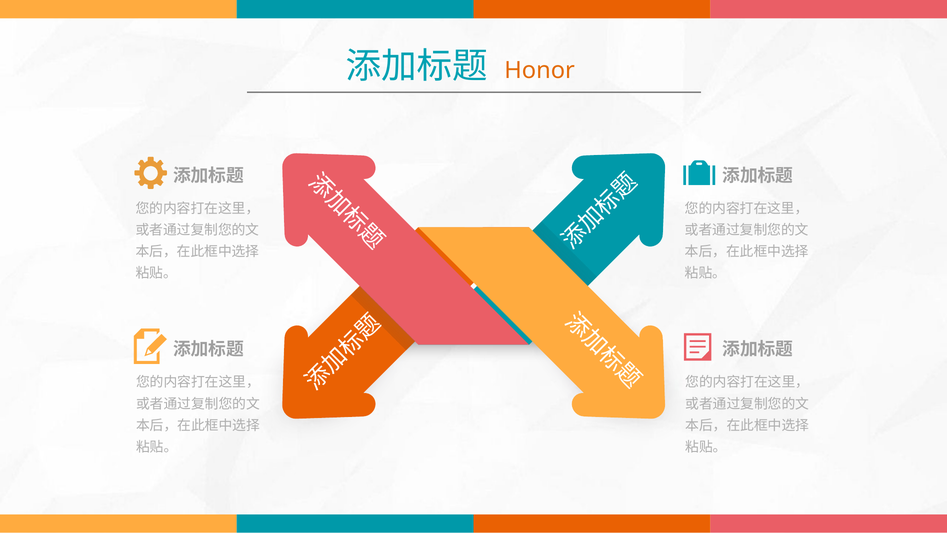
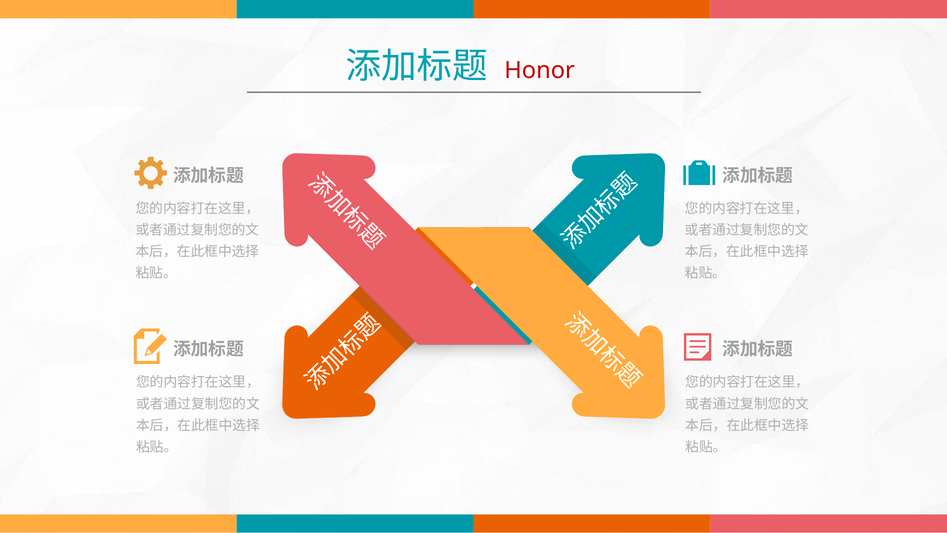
Honor colour: orange -> red
